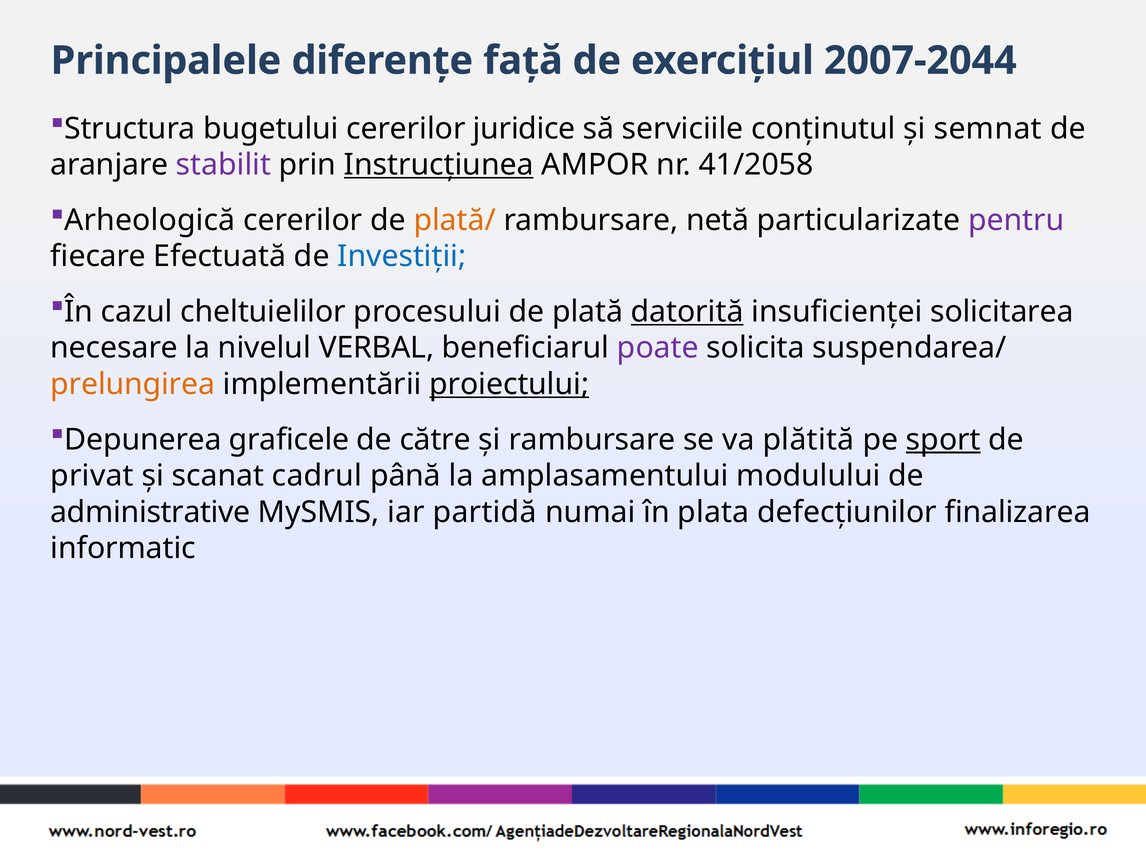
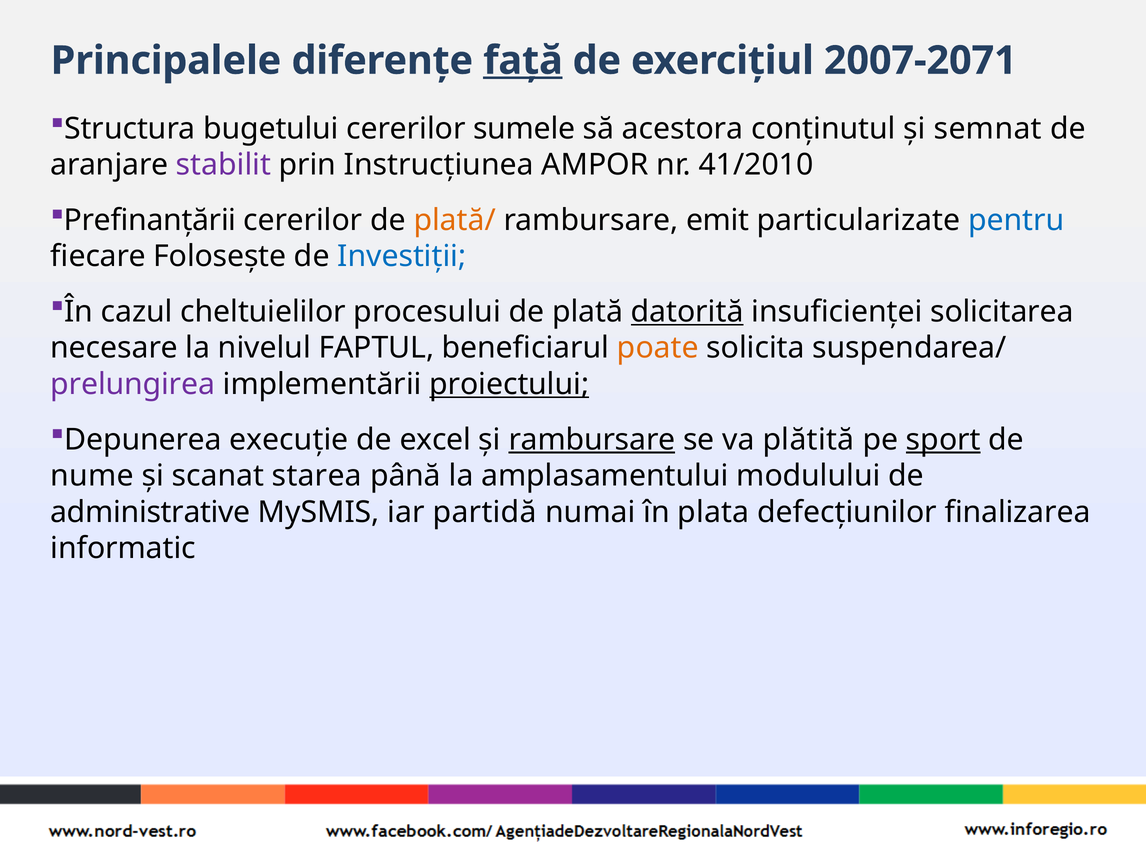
față underline: none -> present
2007-2044: 2007-2044 -> 2007-2071
juridice: juridice -> sumele
serviciile: serviciile -> acestora
Instrucțiunea underline: present -> none
41/2058: 41/2058 -> 41/2010
Arheologică: Arheologică -> Prefinanțării
netă: netă -> emit
pentru colour: purple -> blue
Efectuată: Efectuată -> Folosește
VERBAL: VERBAL -> FAPTUL
poate colour: purple -> orange
prelungirea colour: orange -> purple
graficele: graficele -> execuție
către: către -> excel
rambursare at (592, 440) underline: none -> present
privat: privat -> nume
cadrul: cadrul -> starea
